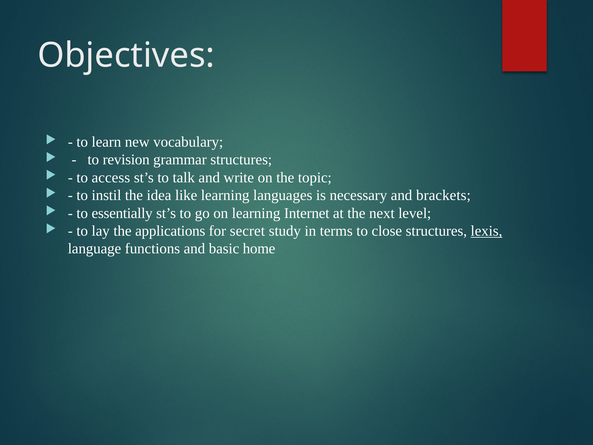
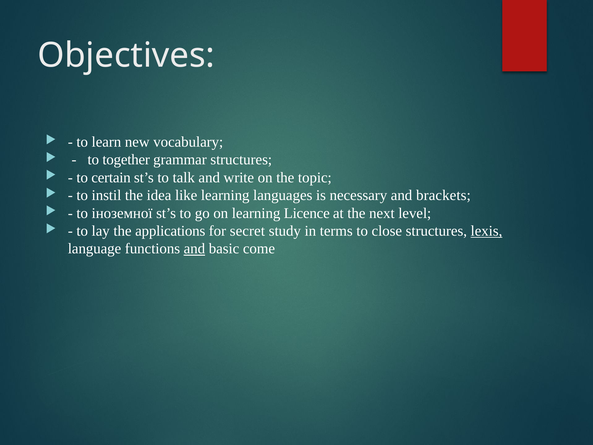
revision: revision -> together
access: access -> certain
essentially: essentially -> іноземної
Internet: Internet -> Licence
and at (194, 249) underline: none -> present
home: home -> come
